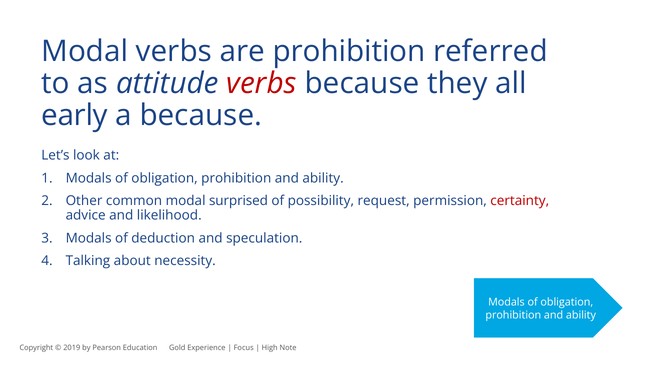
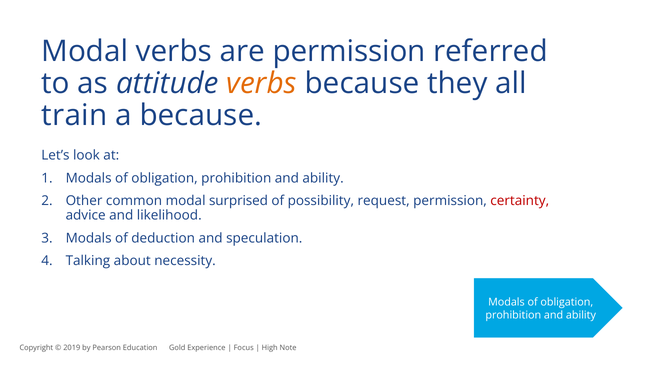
are prohibition: prohibition -> permission
verbs at (262, 83) colour: red -> orange
early: early -> train
